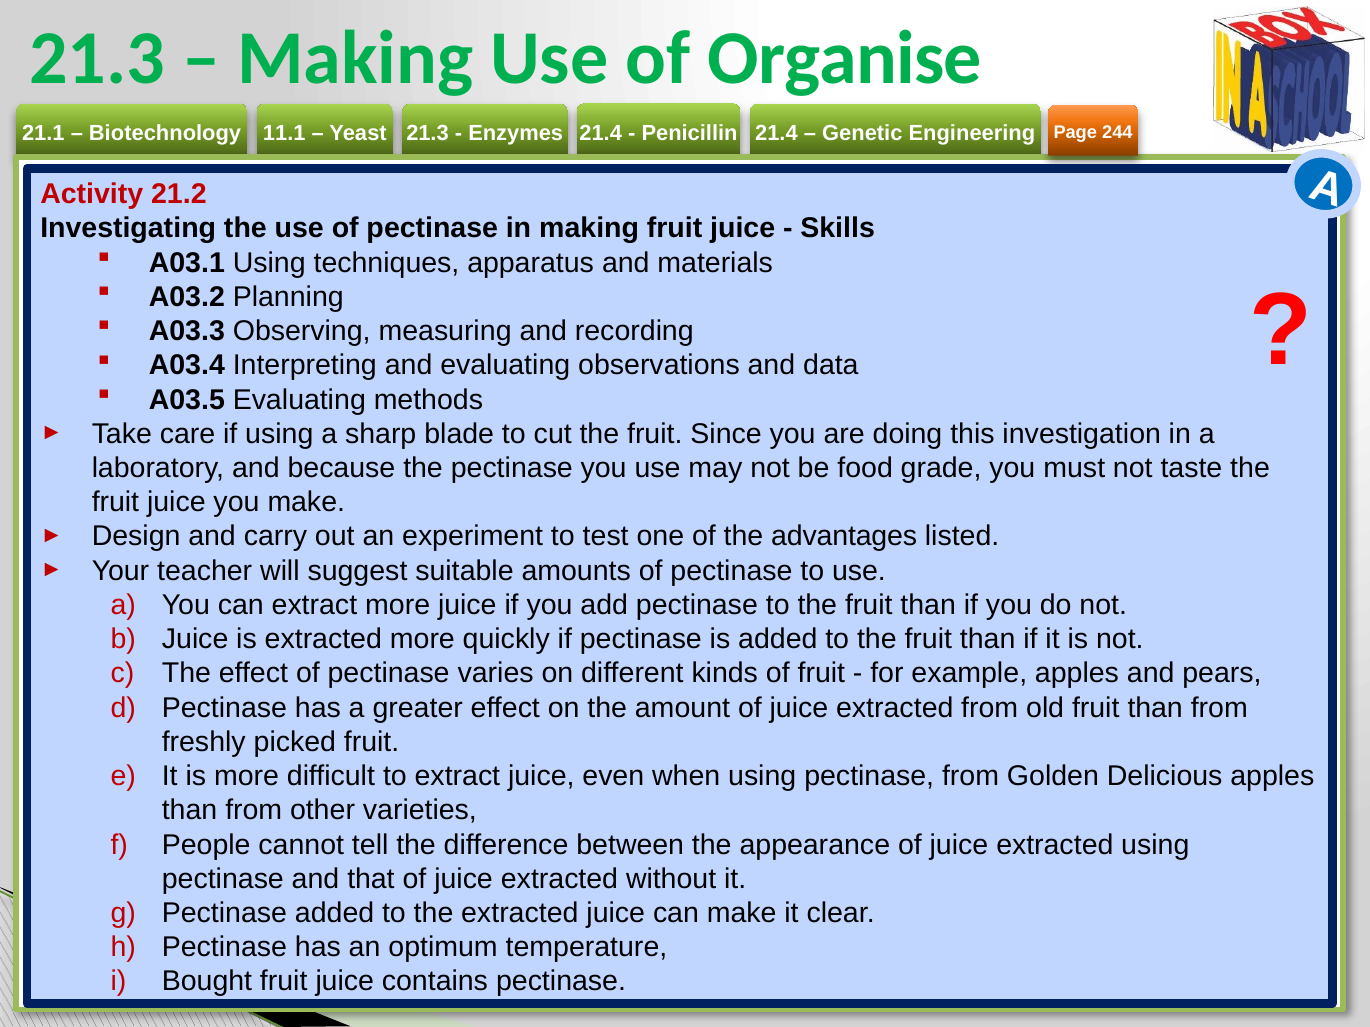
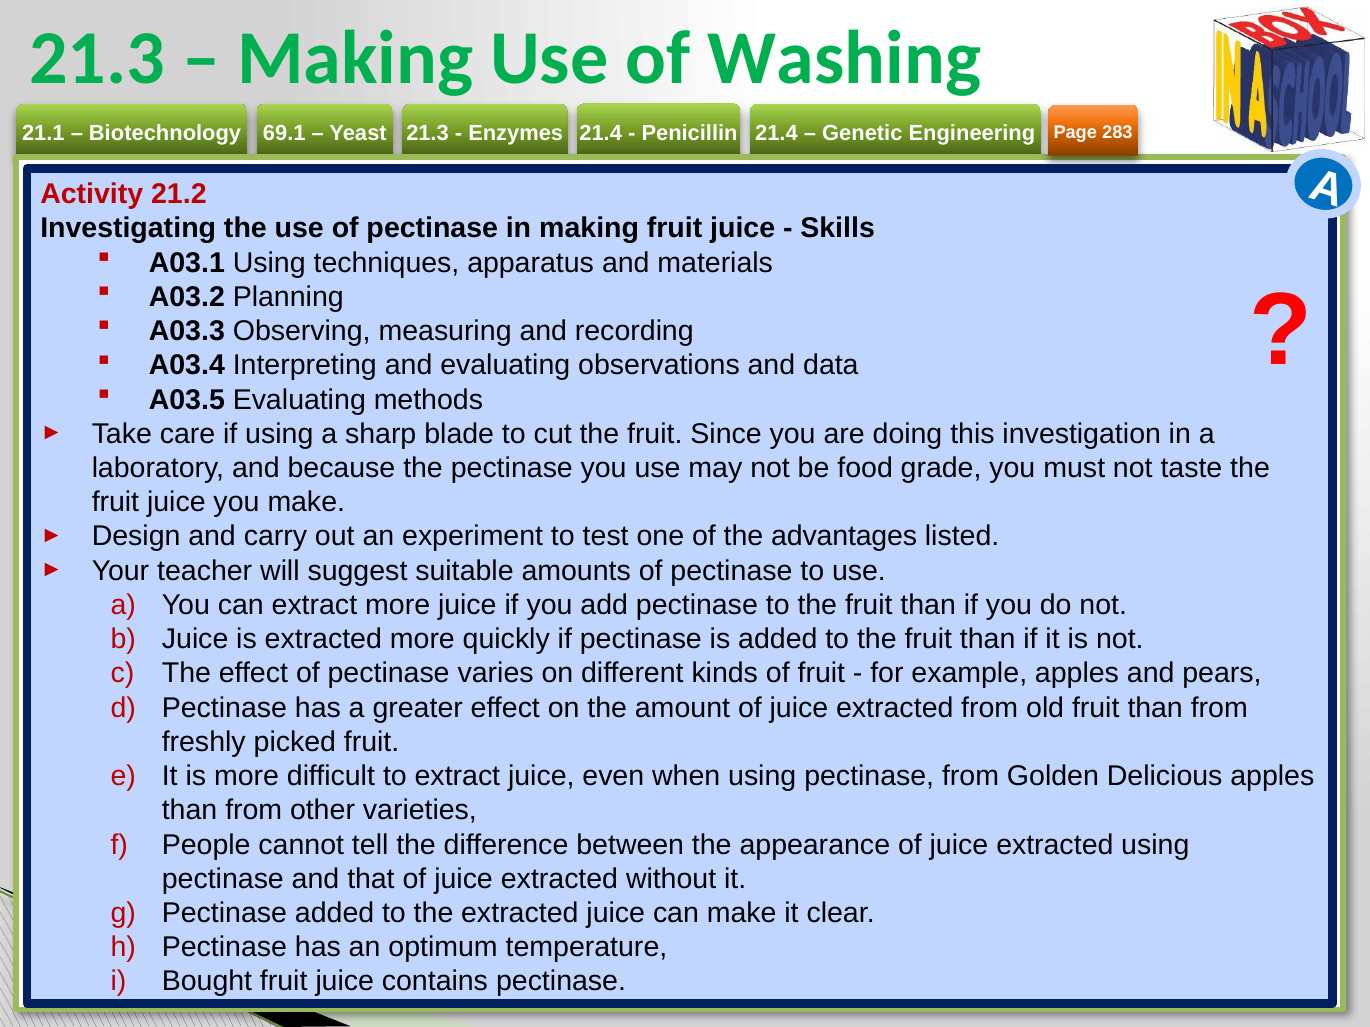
Organise: Organise -> Washing
11.1: 11.1 -> 69.1
244: 244 -> 283
